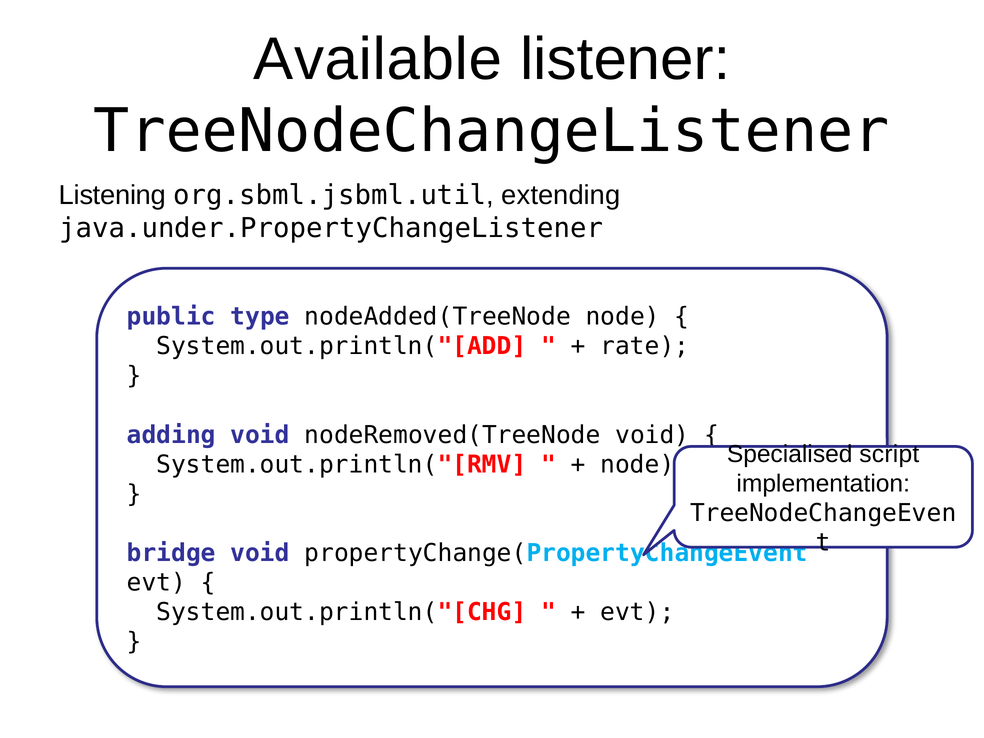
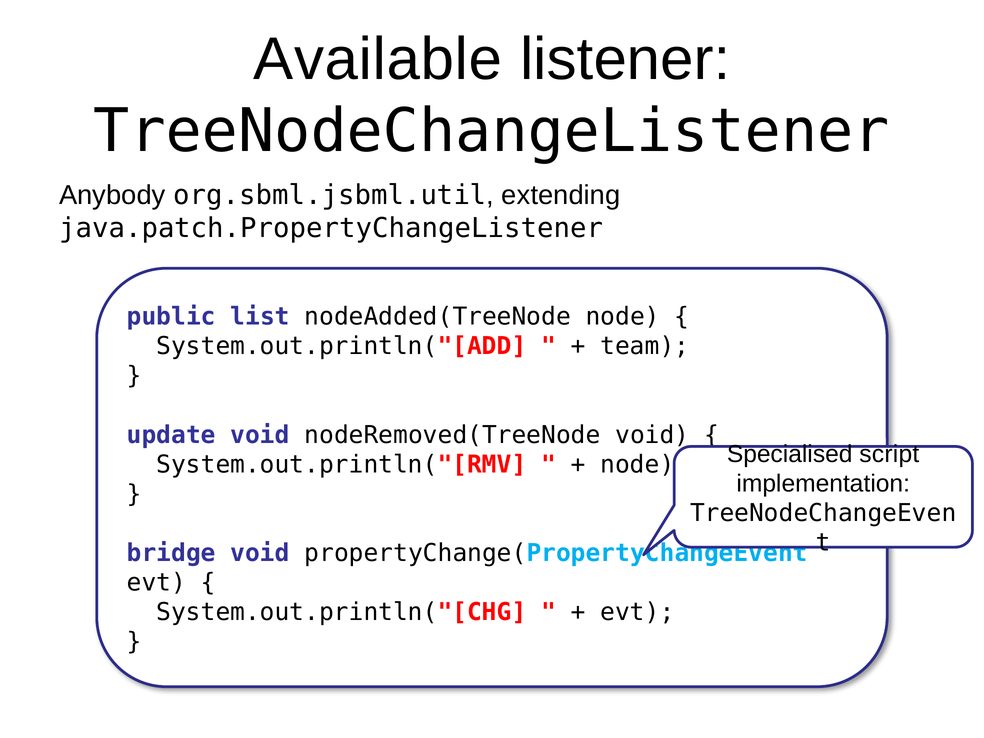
Listening: Listening -> Anybody
java.under.PropertyChangeListener: java.under.PropertyChangeListener -> java.patch.PropertyChangeListener
type: type -> list
rate: rate -> team
adding: adding -> update
